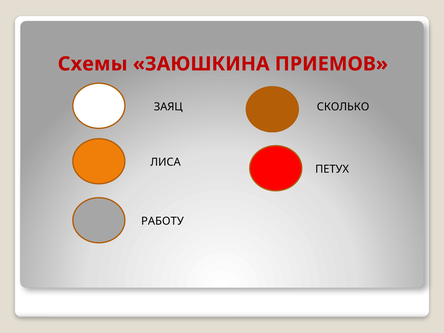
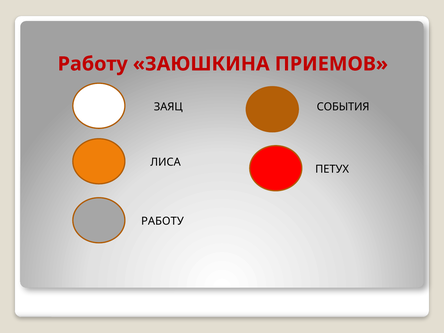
Схемы at (93, 64): Схемы -> Работу
СКОЛЬКО: СКОЛЬКО -> СОБЫТИЯ
